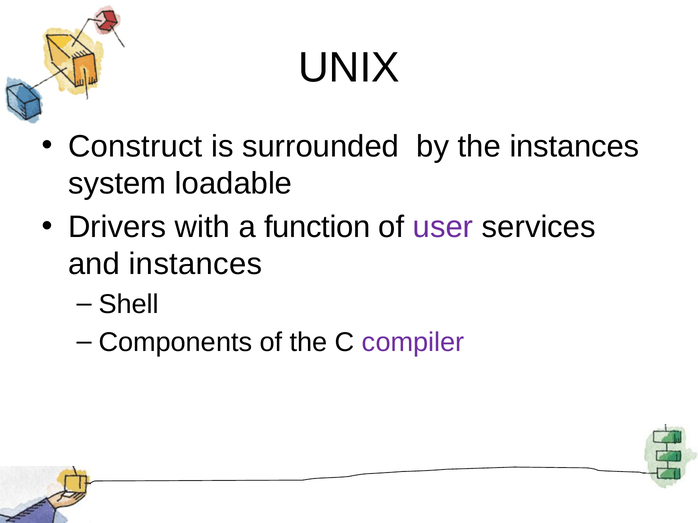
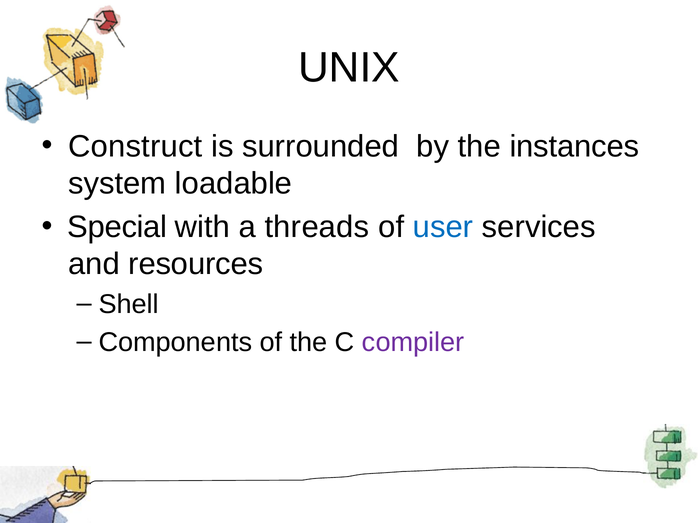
Drivers: Drivers -> Special
function: function -> threads
user colour: purple -> blue
and instances: instances -> resources
